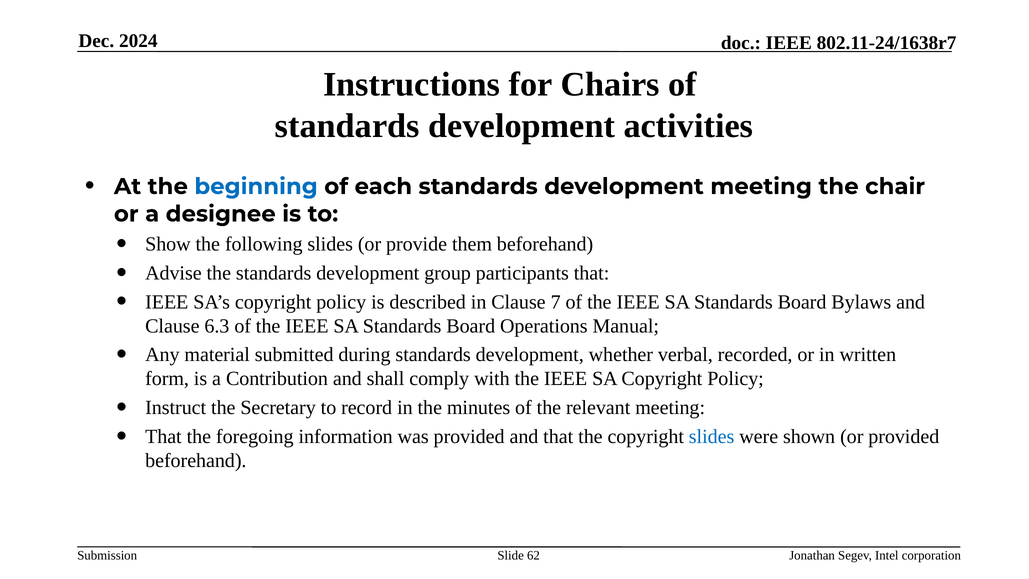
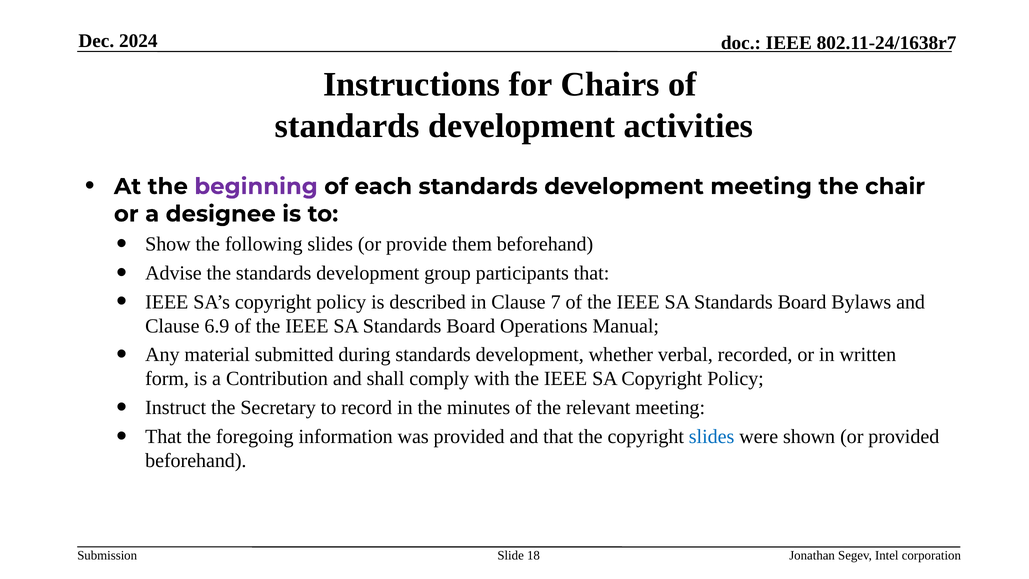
beginning colour: blue -> purple
6.3: 6.3 -> 6.9
62: 62 -> 18
